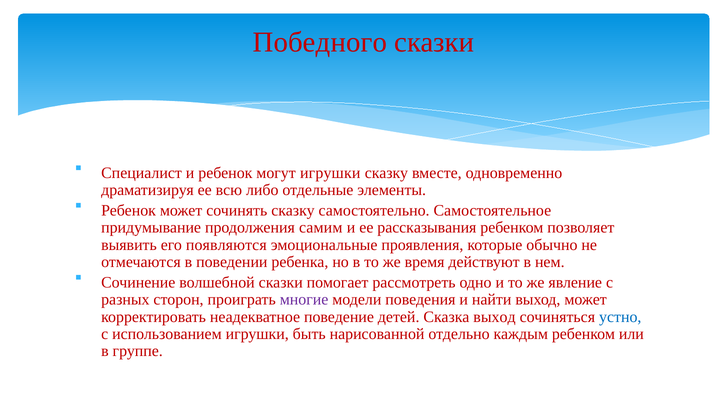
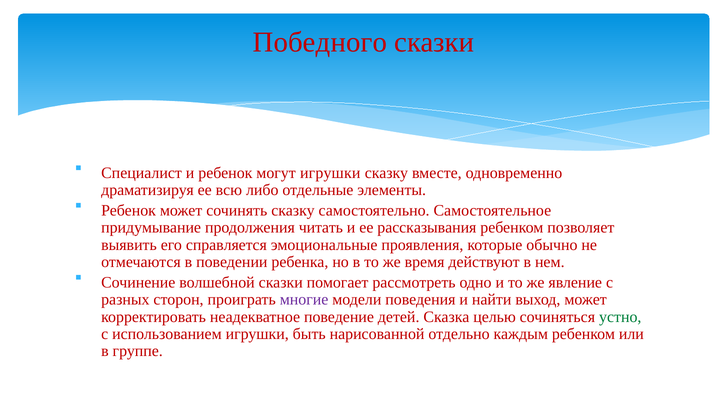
самим: самим -> читать
появляются: появляются -> справляется
Сказка выход: выход -> целью
устно colour: blue -> green
